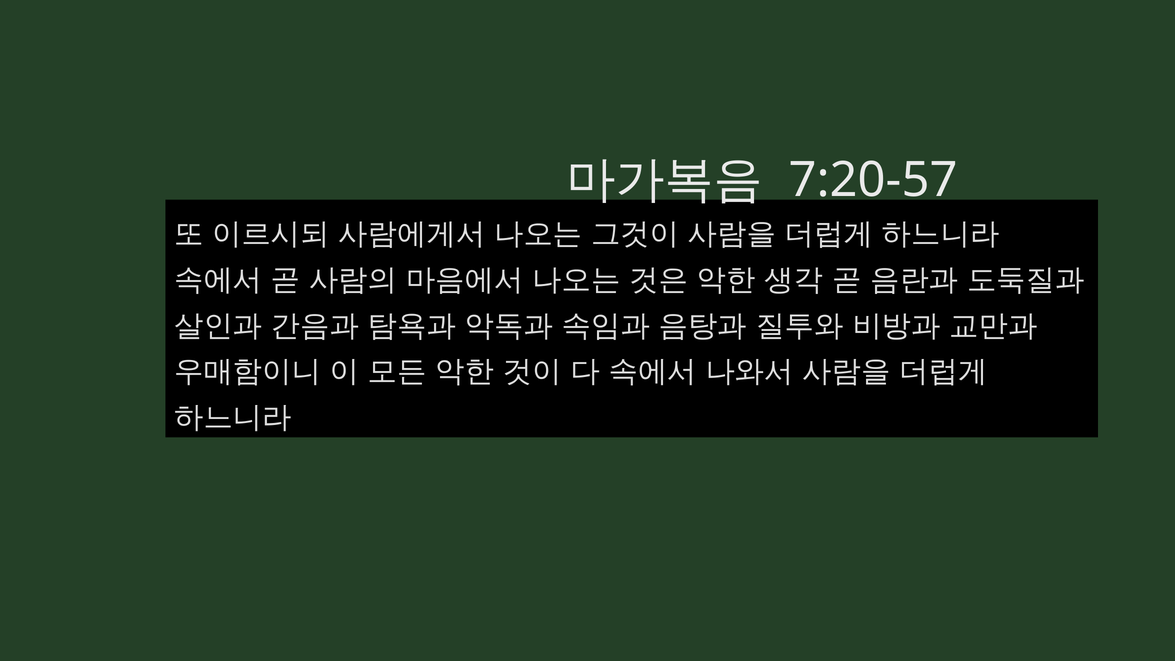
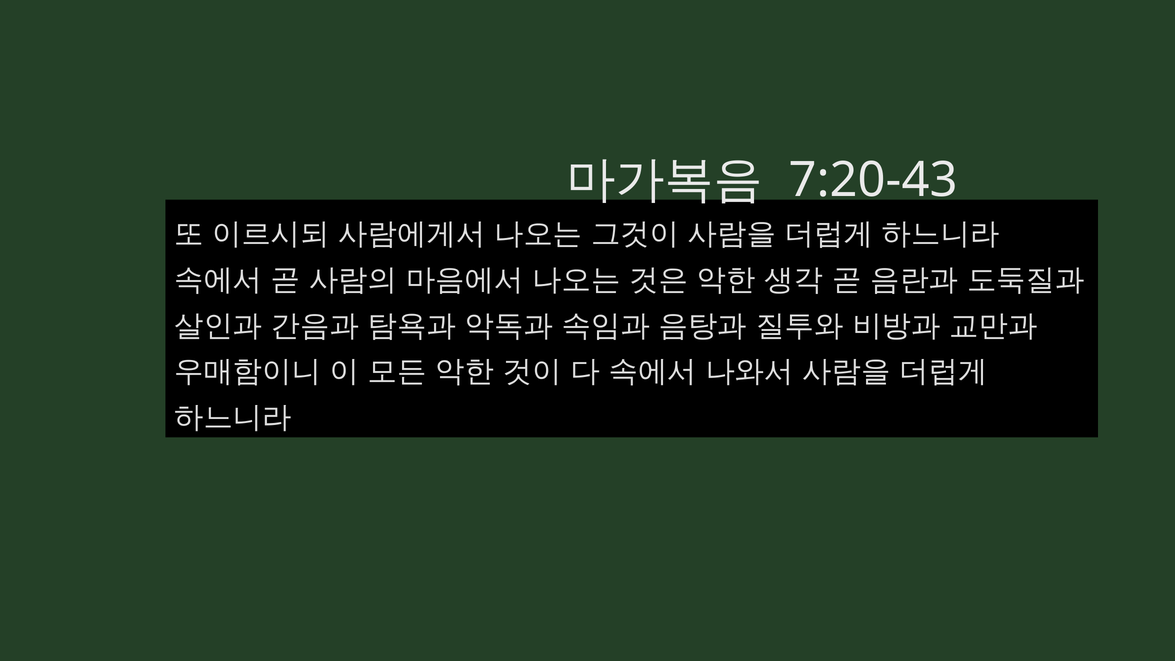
7:20-57: 7:20-57 -> 7:20-43
